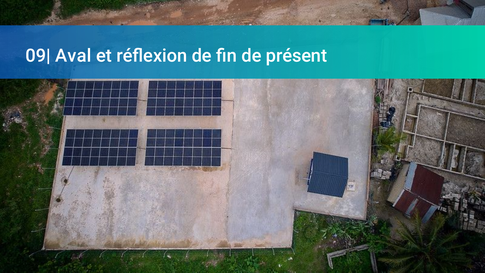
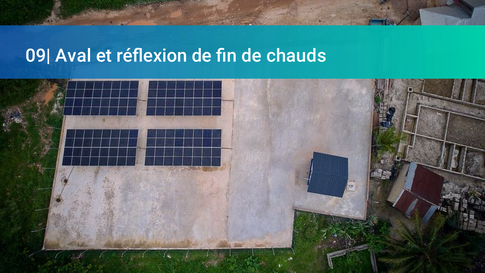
présent: présent -> chauds
